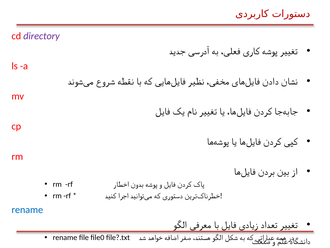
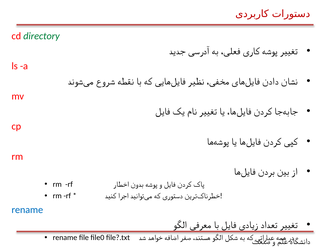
directory colour: purple -> green
